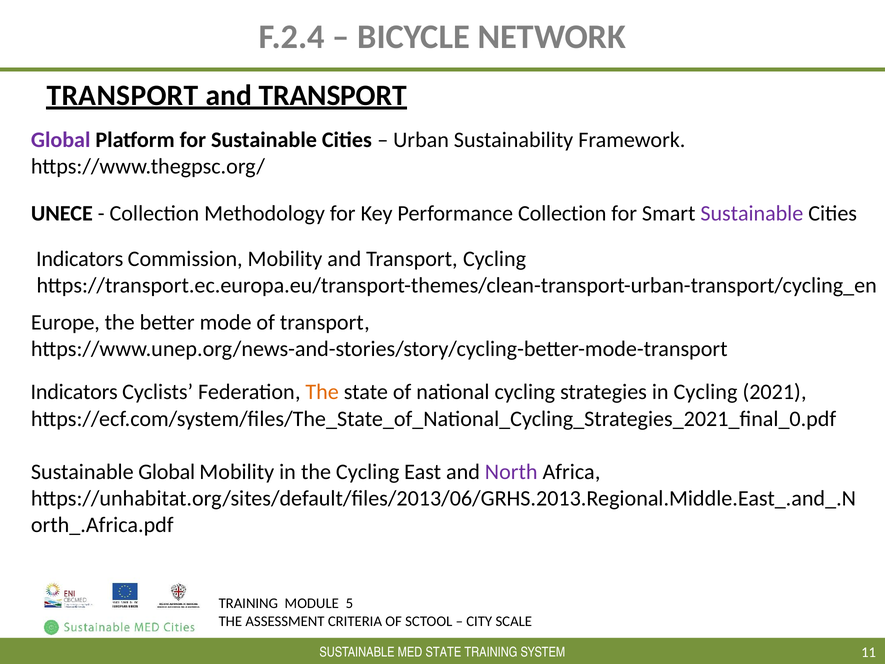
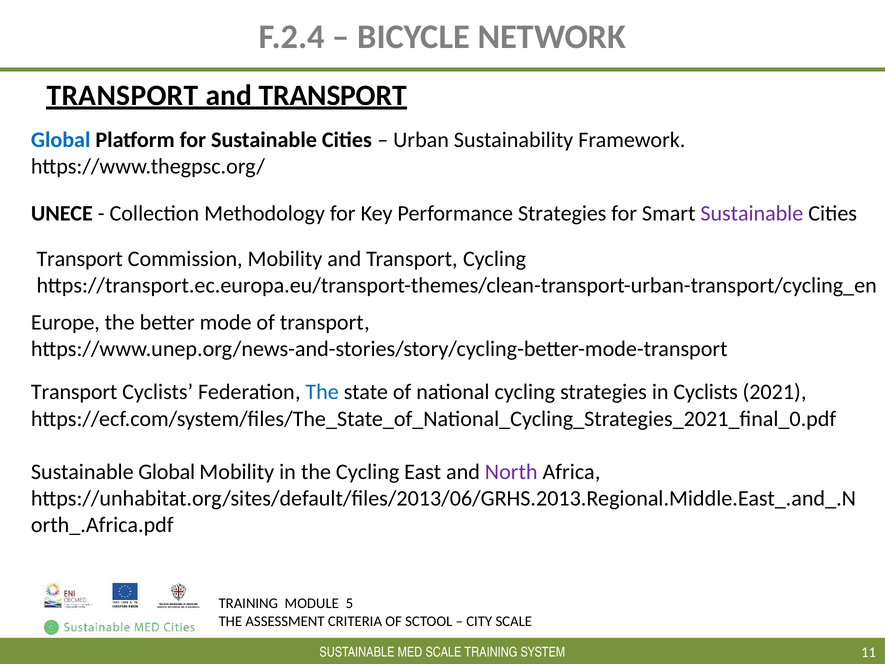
Global at (61, 140) colour: purple -> blue
Performance Collection: Collection -> Strategies
Indicators at (80, 259): Indicators -> Transport
Indicators at (74, 392): Indicators -> Transport
The at (322, 392) colour: orange -> blue
in Cycling: Cycling -> Cyclists
STATE at (443, 652): STATE -> SCALE
